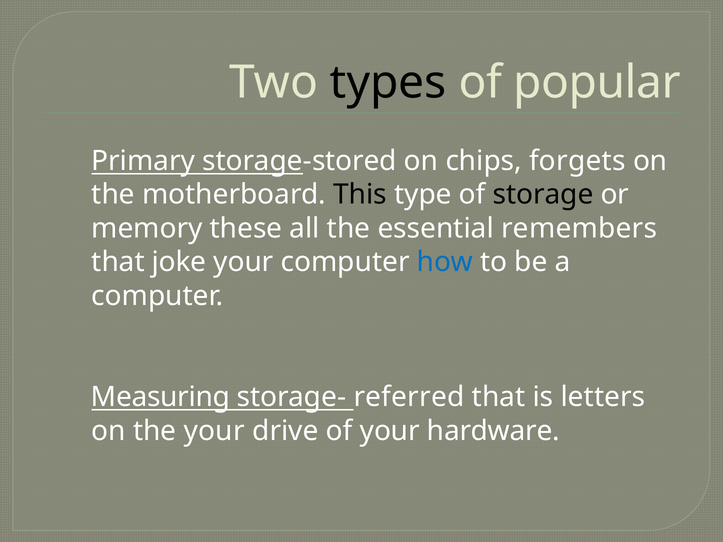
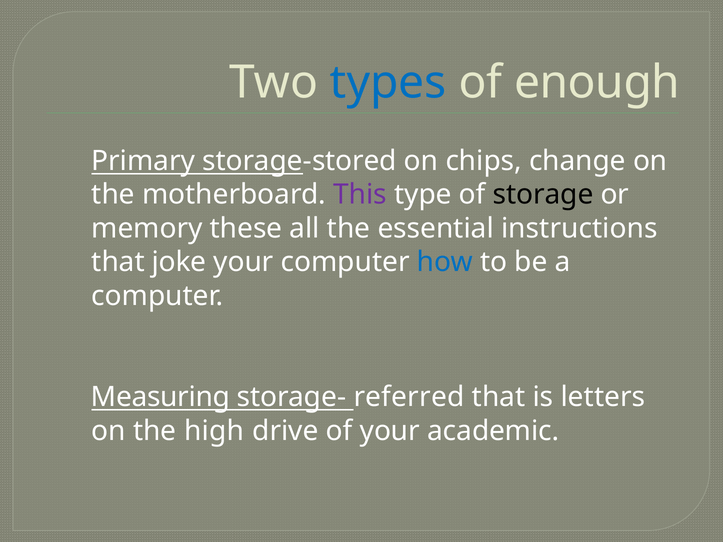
types colour: black -> blue
popular: popular -> enough
forgets: forgets -> change
This colour: black -> purple
remembers: remembers -> instructions
the your: your -> high
hardware: hardware -> academic
